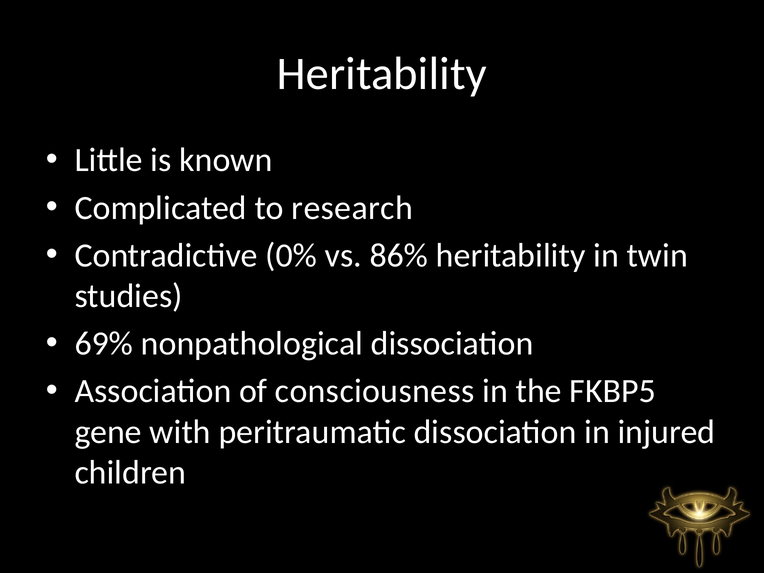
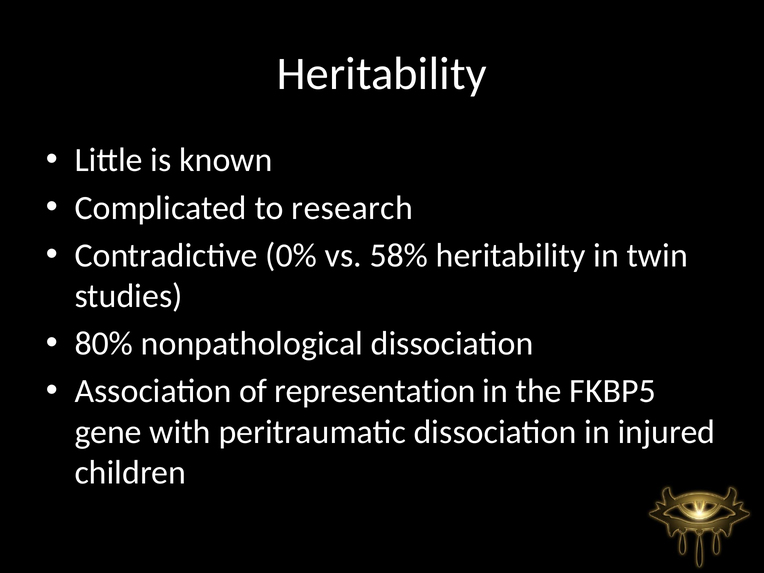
86%: 86% -> 58%
69%: 69% -> 80%
consciousness: consciousness -> representation
